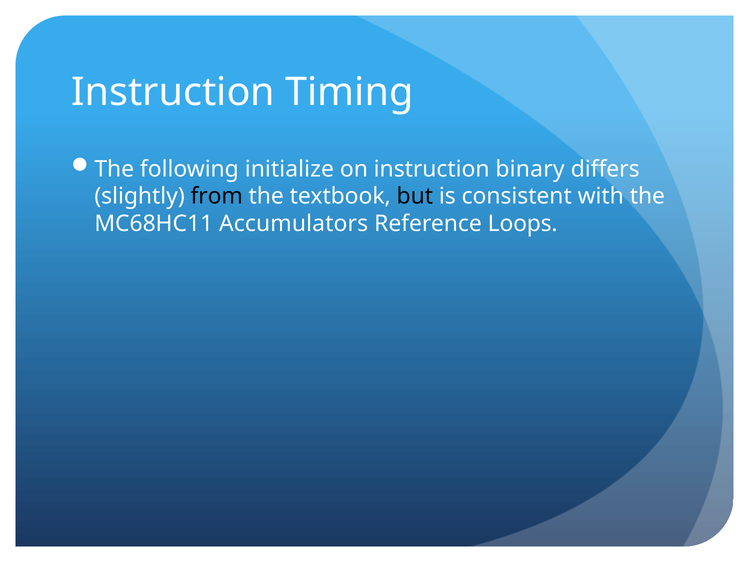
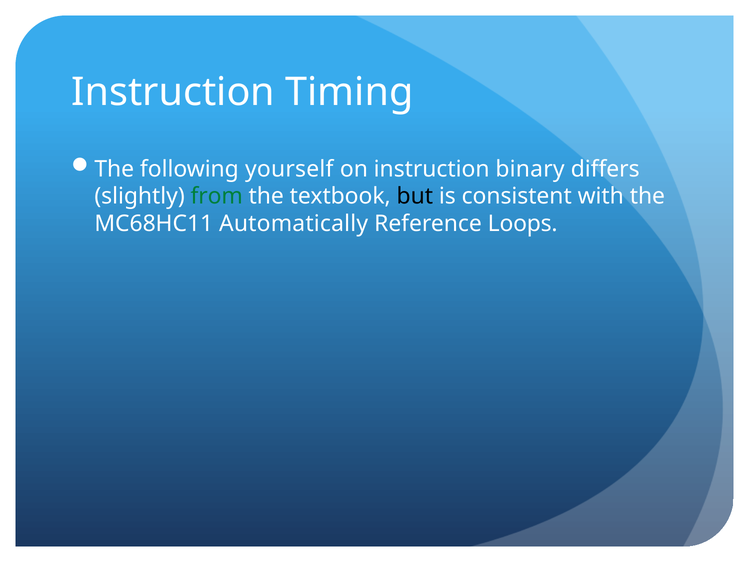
initialize: initialize -> yourself
from colour: black -> green
Accumulators: Accumulators -> Automatically
